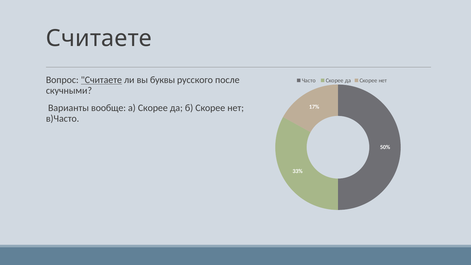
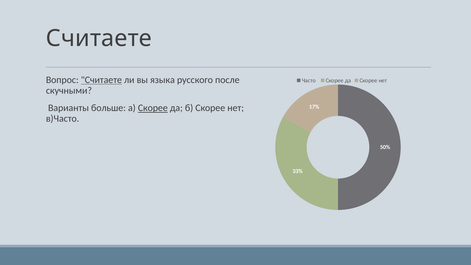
буквы: буквы -> языка
вообще: вообще -> больше
Скорее at (153, 108) underline: none -> present
